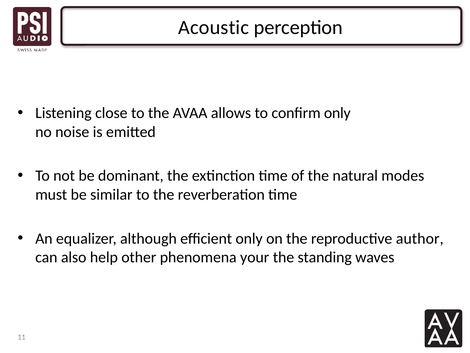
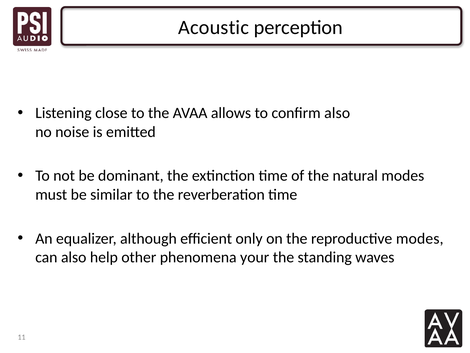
confirm only: only -> also
reproductive author: author -> modes
